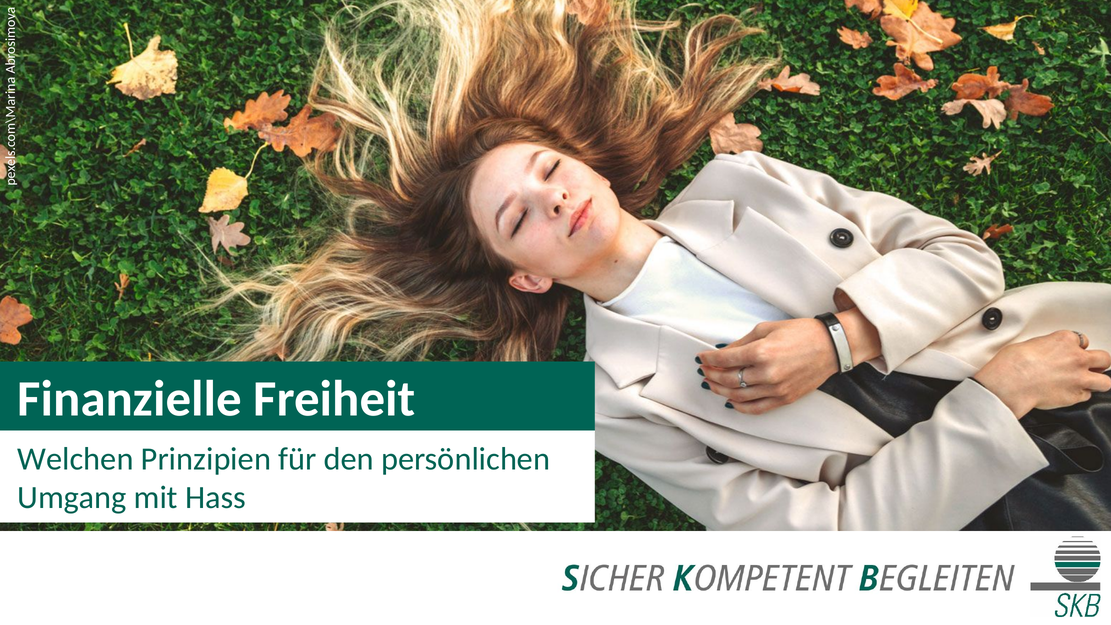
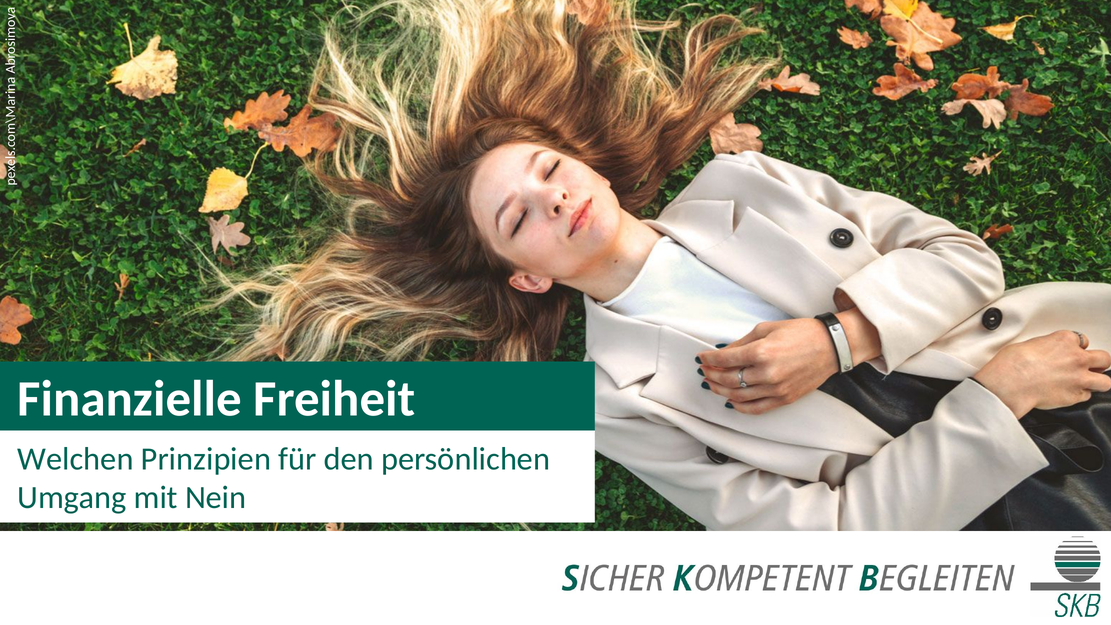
Hass: Hass -> Nein
